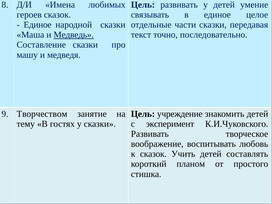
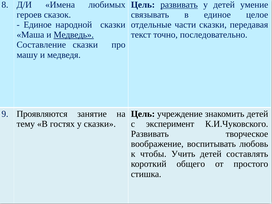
развивать at (179, 5) underline: none -> present
Творчеством: Творчеством -> Проявляются
к сказок: сказок -> чтобы
планом: планом -> общего
